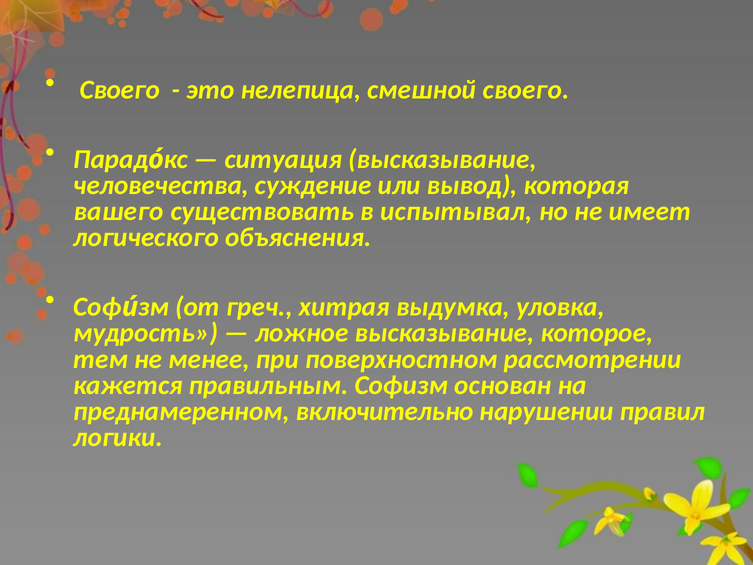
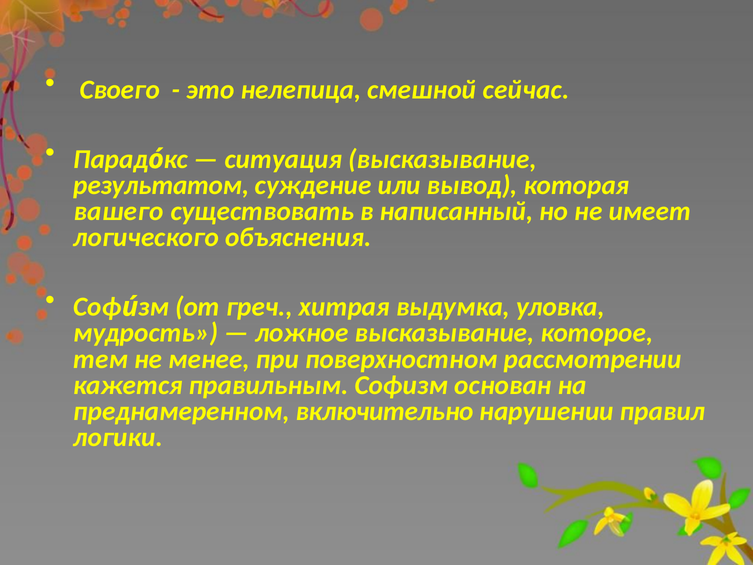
смешной своего: своего -> сейчас
человечества: человечества -> результатом
испытывал: испытывал -> написанный
